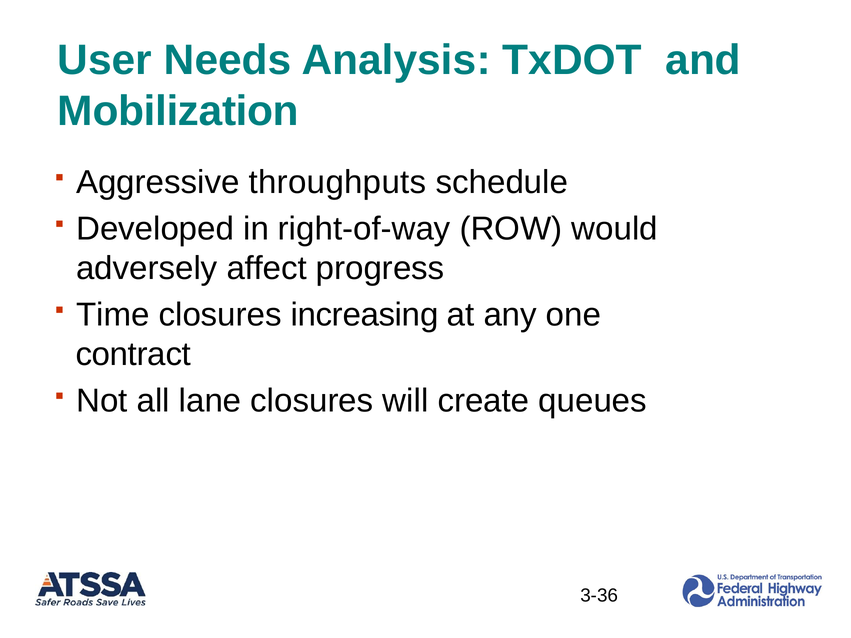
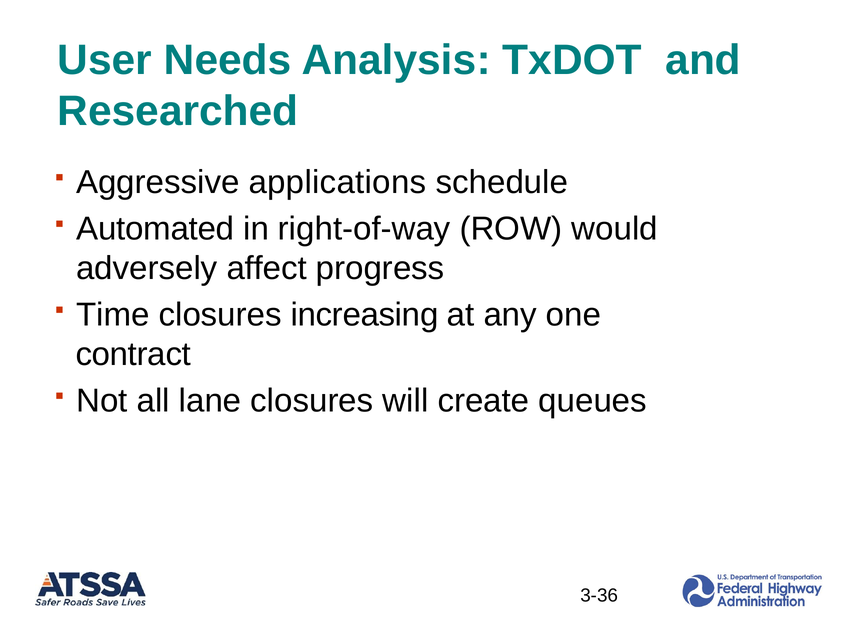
Mobilization: Mobilization -> Researched
throughputs: throughputs -> applications
Developed: Developed -> Automated
